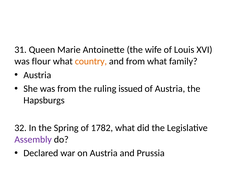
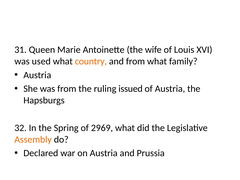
flour: flour -> used
1782: 1782 -> 2969
Assembly colour: purple -> orange
